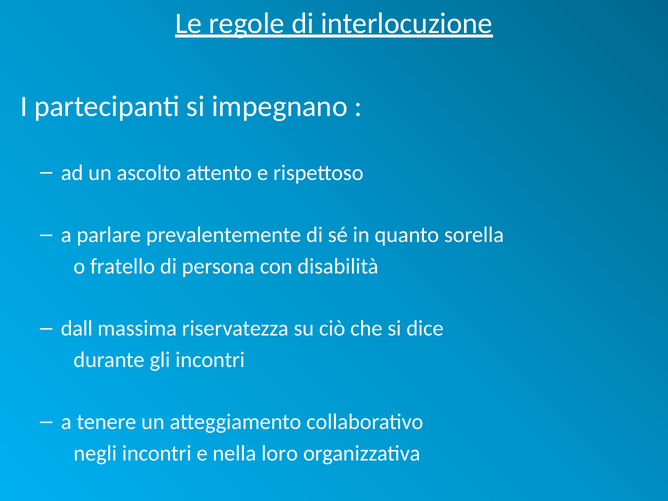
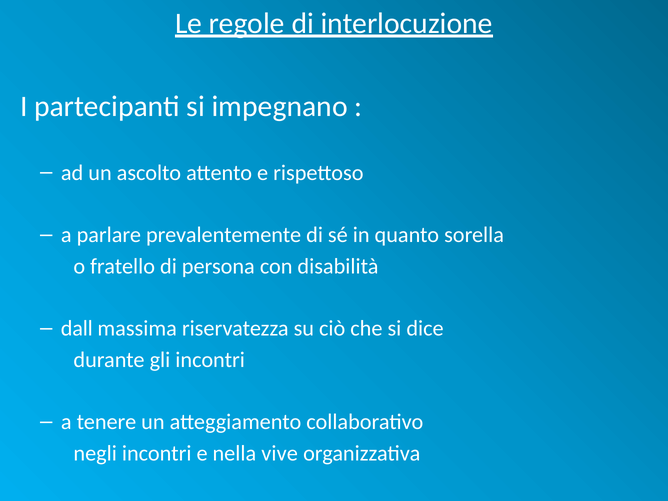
loro: loro -> vive
